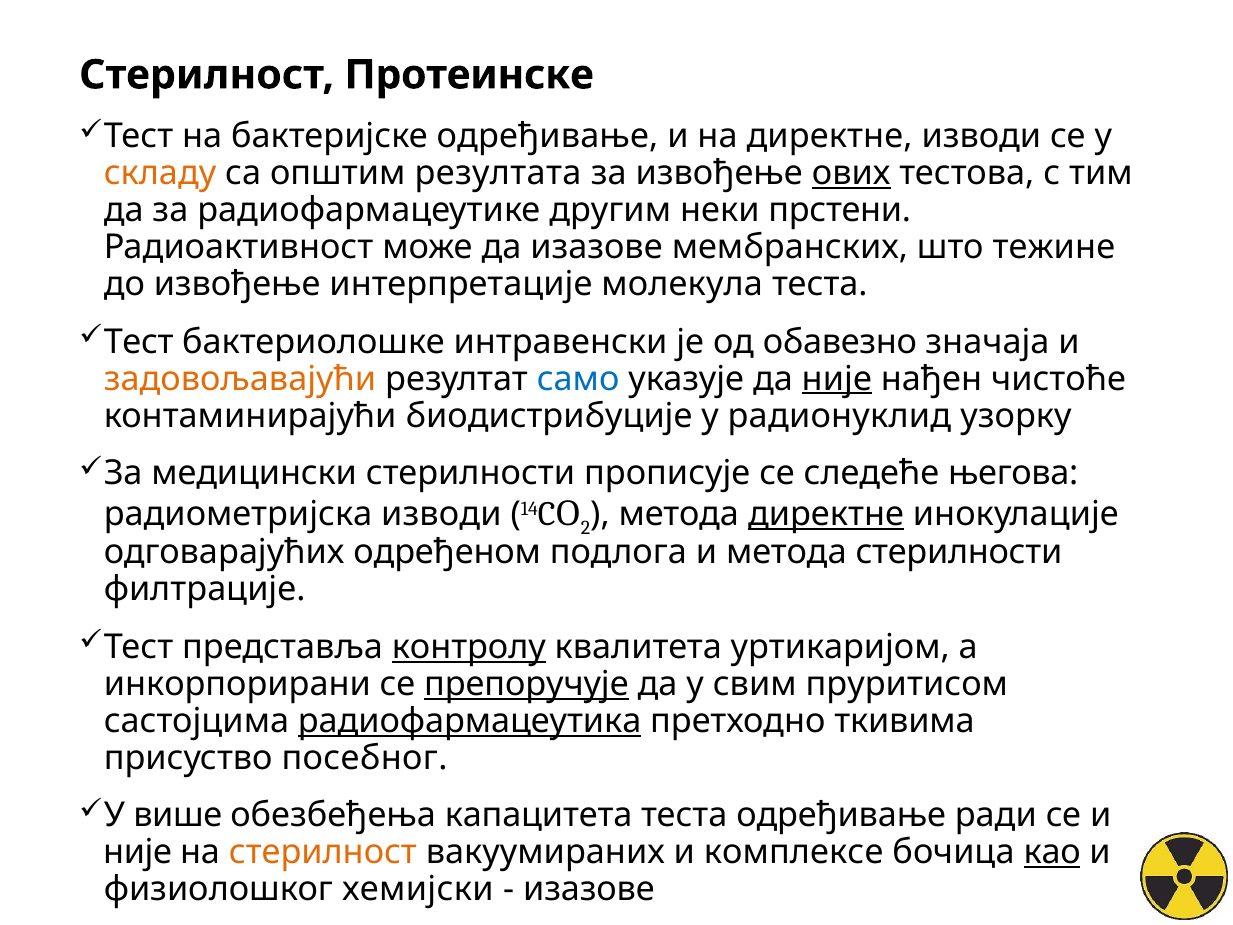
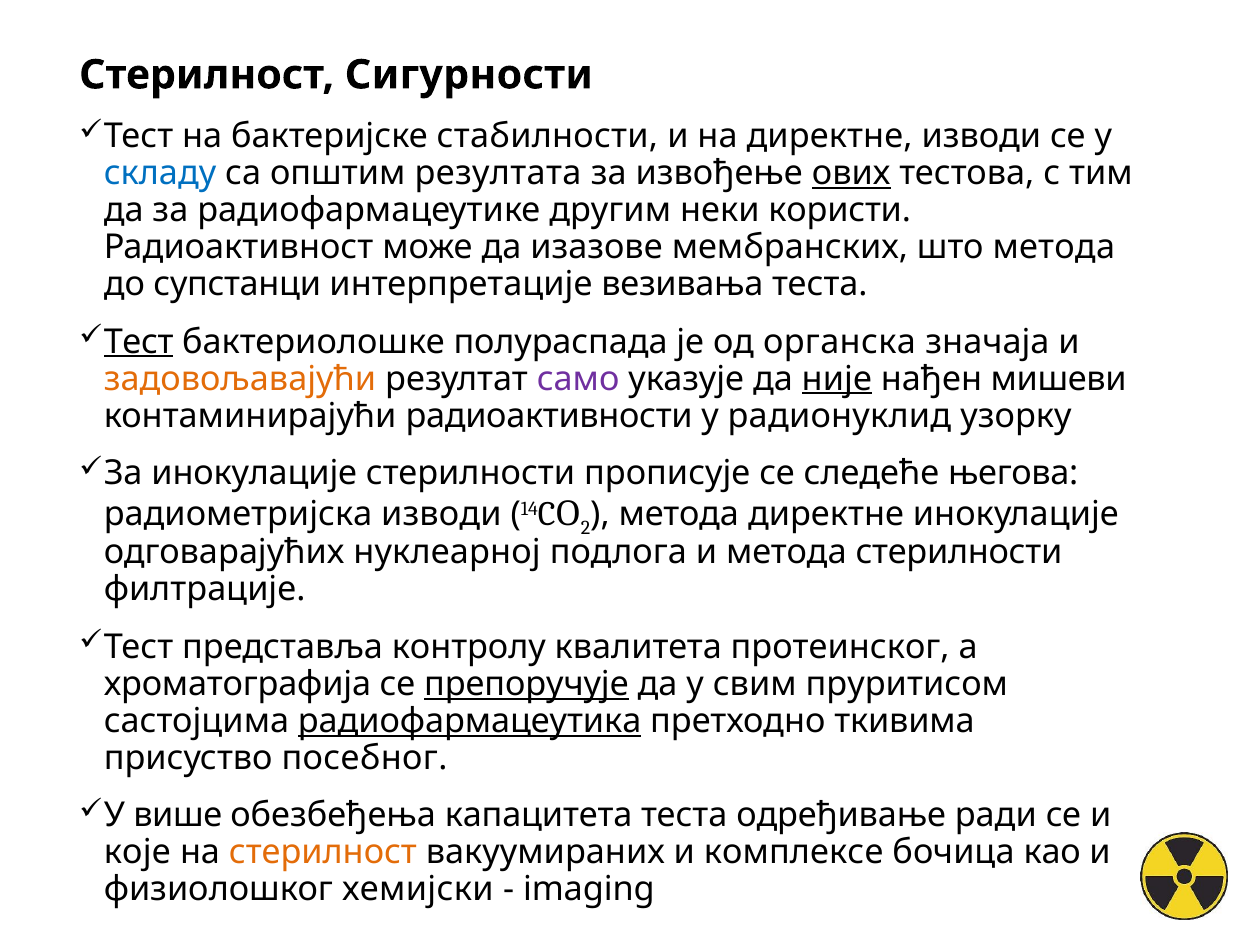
Протеинске: Протеинске -> Сигурности
бактеријске одређивање: одређивање -> стабилности
складу colour: orange -> blue
прстени: прстени -> користи
што тежине: тежине -> метода
до извођење: извођење -> супстанци
молекула: молекула -> везивања
Тест at (139, 342) underline: none -> present
интравенски: интравенски -> полураспада
обавезно: обавезно -> органска
само colour: blue -> purple
чистоће: чистоће -> мишеви
биодистрибуције: биодистрибуције -> радиоактивности
За медицински: медицински -> инокулације
директне at (826, 514) underline: present -> none
одређеном: одређеном -> нуклеарној
контролу underline: present -> none
уртикаријом: уртикаријом -> протеинског
инкорпорирани: инкорпорирани -> хроматографија
није at (138, 852): није -> које
као underline: present -> none
изазове at (589, 889): изазове -> imaging
